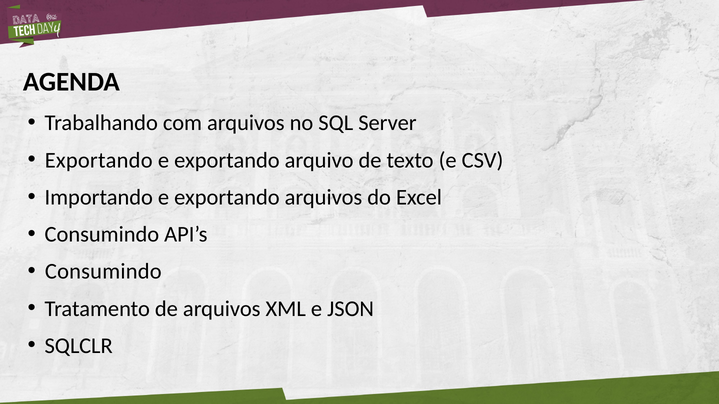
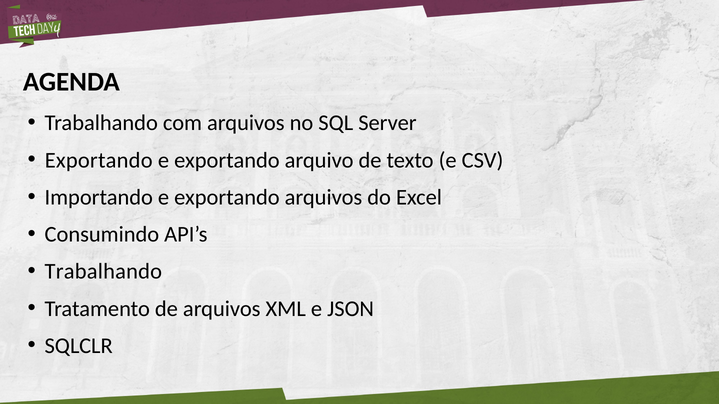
Consumindo at (103, 272): Consumindo -> Trabalhando
